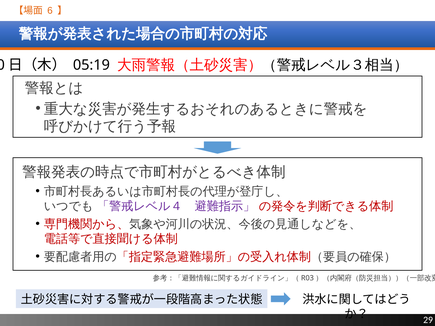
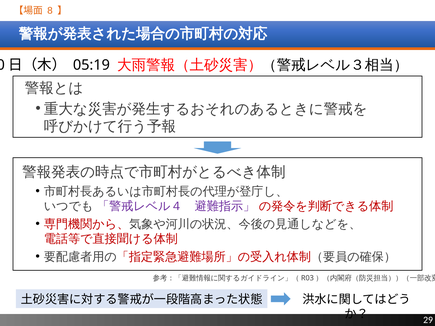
6: 6 -> 8
